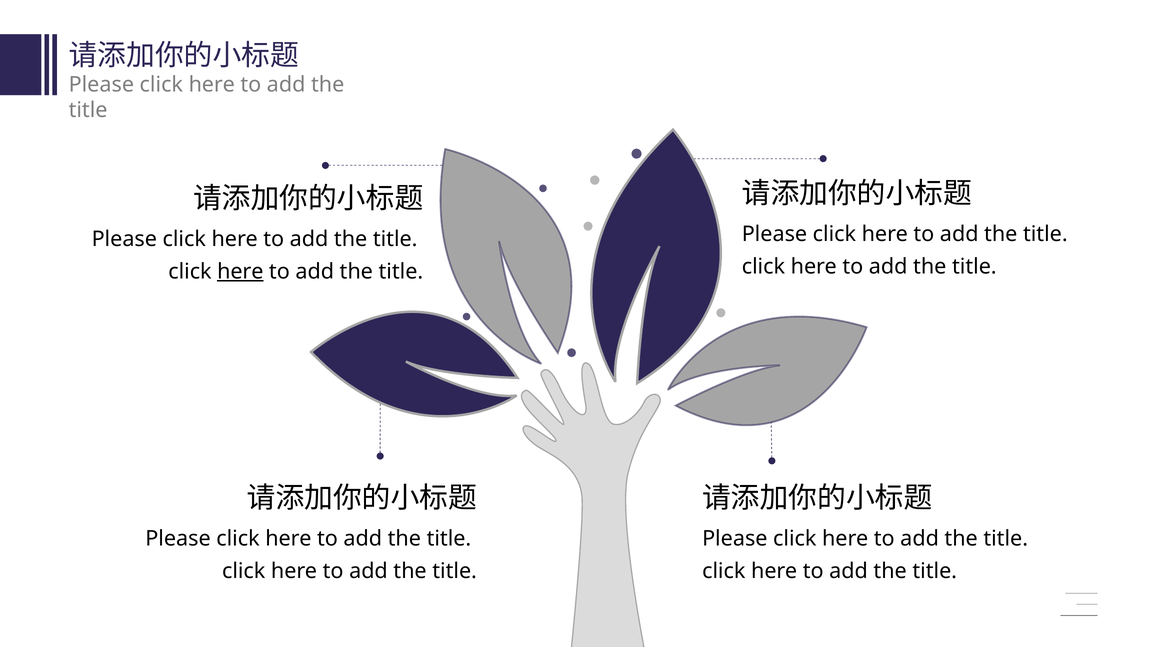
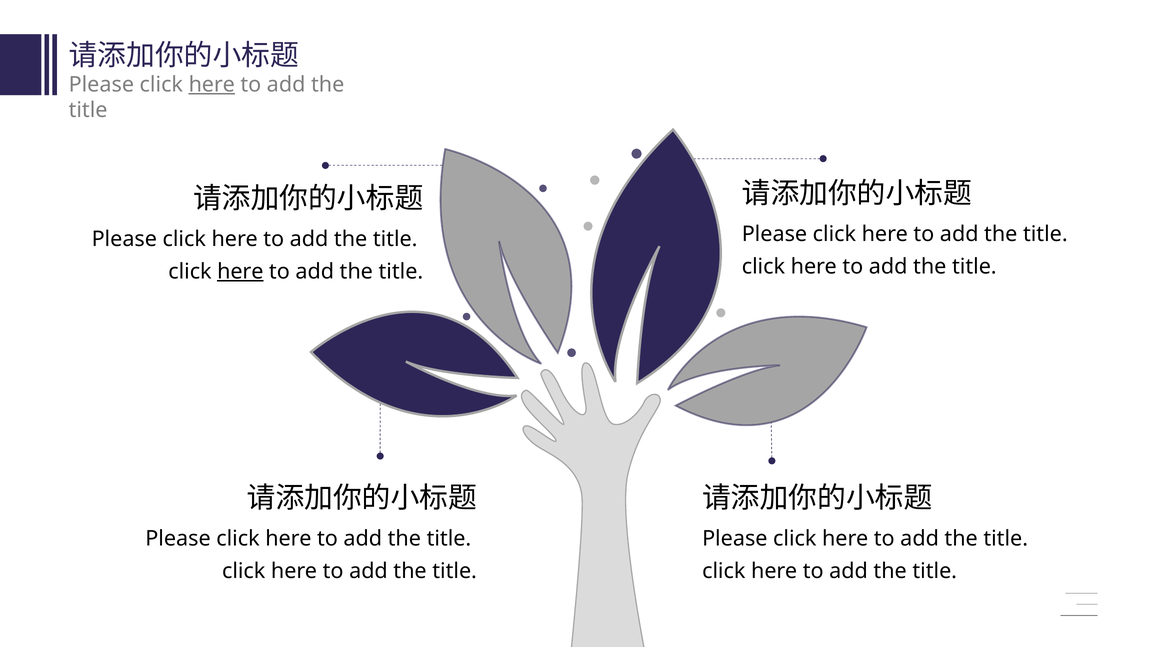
here at (212, 85) underline: none -> present
